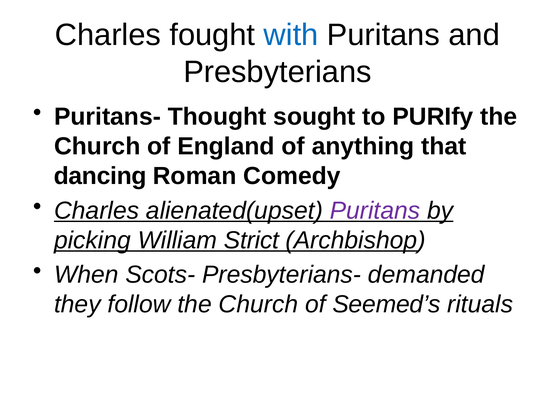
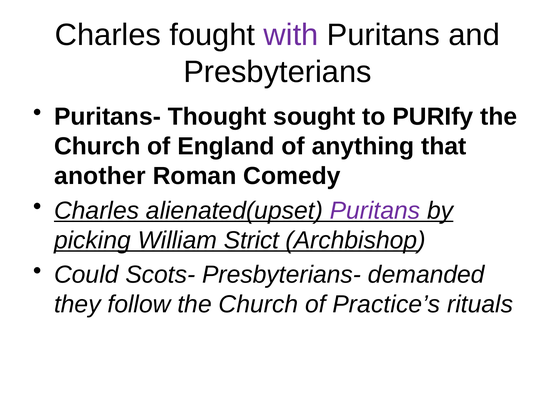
with colour: blue -> purple
dancing: dancing -> another
When: When -> Could
Seemed’s: Seemed’s -> Practice’s
